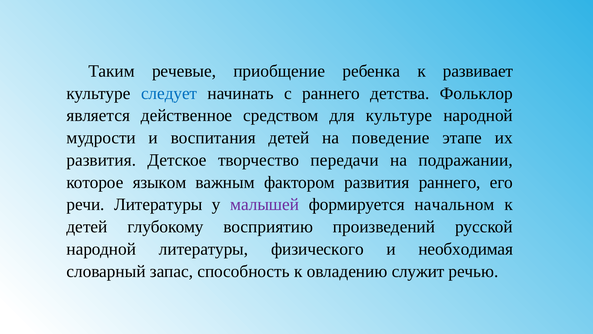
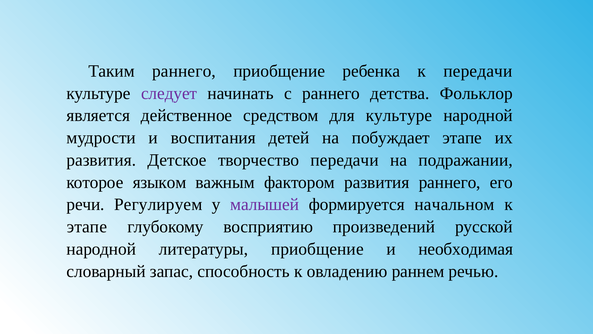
Таким речевые: речевые -> раннего
к развивает: развивает -> передачи
следует colour: blue -> purple
поведение: поведение -> побуждает
речи Литературы: Литературы -> Регулируем
детей at (87, 227): детей -> этапе
литературы физического: физического -> приобщение
служит: служит -> раннем
